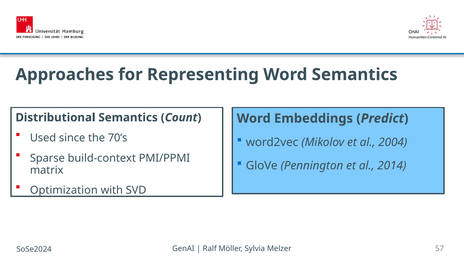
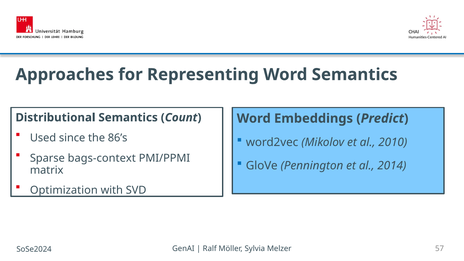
70’s: 70’s -> 86’s
2004: 2004 -> 2010
build-context: build-context -> bags-context
